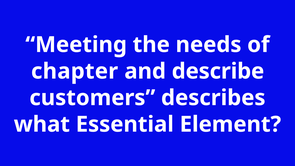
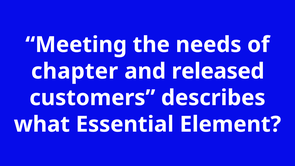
describe: describe -> released
